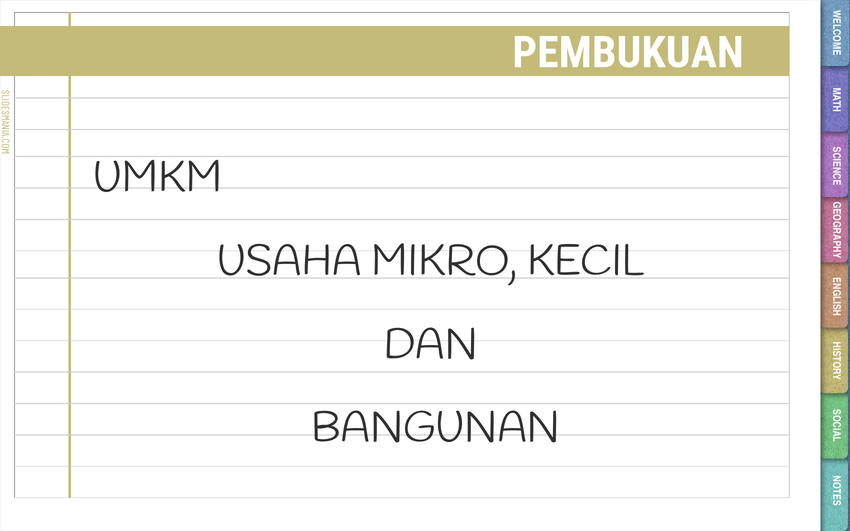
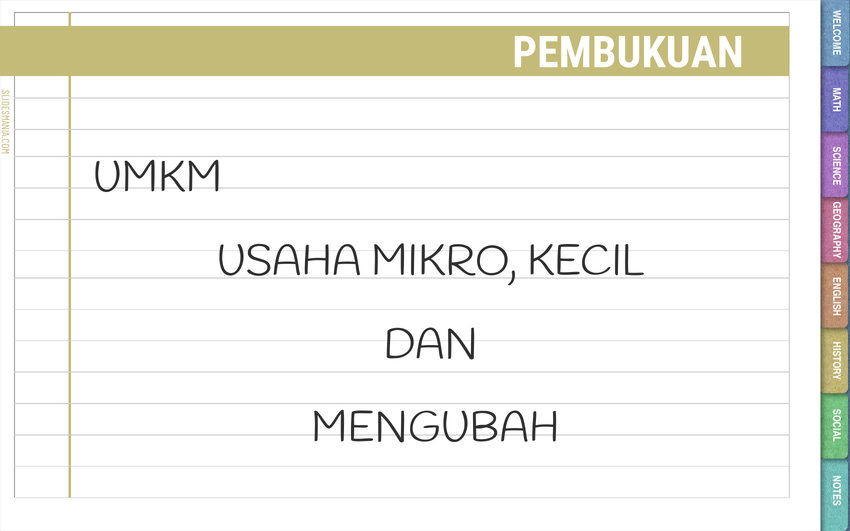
BANGUNAN: BANGUNAN -> MENGUBAH
